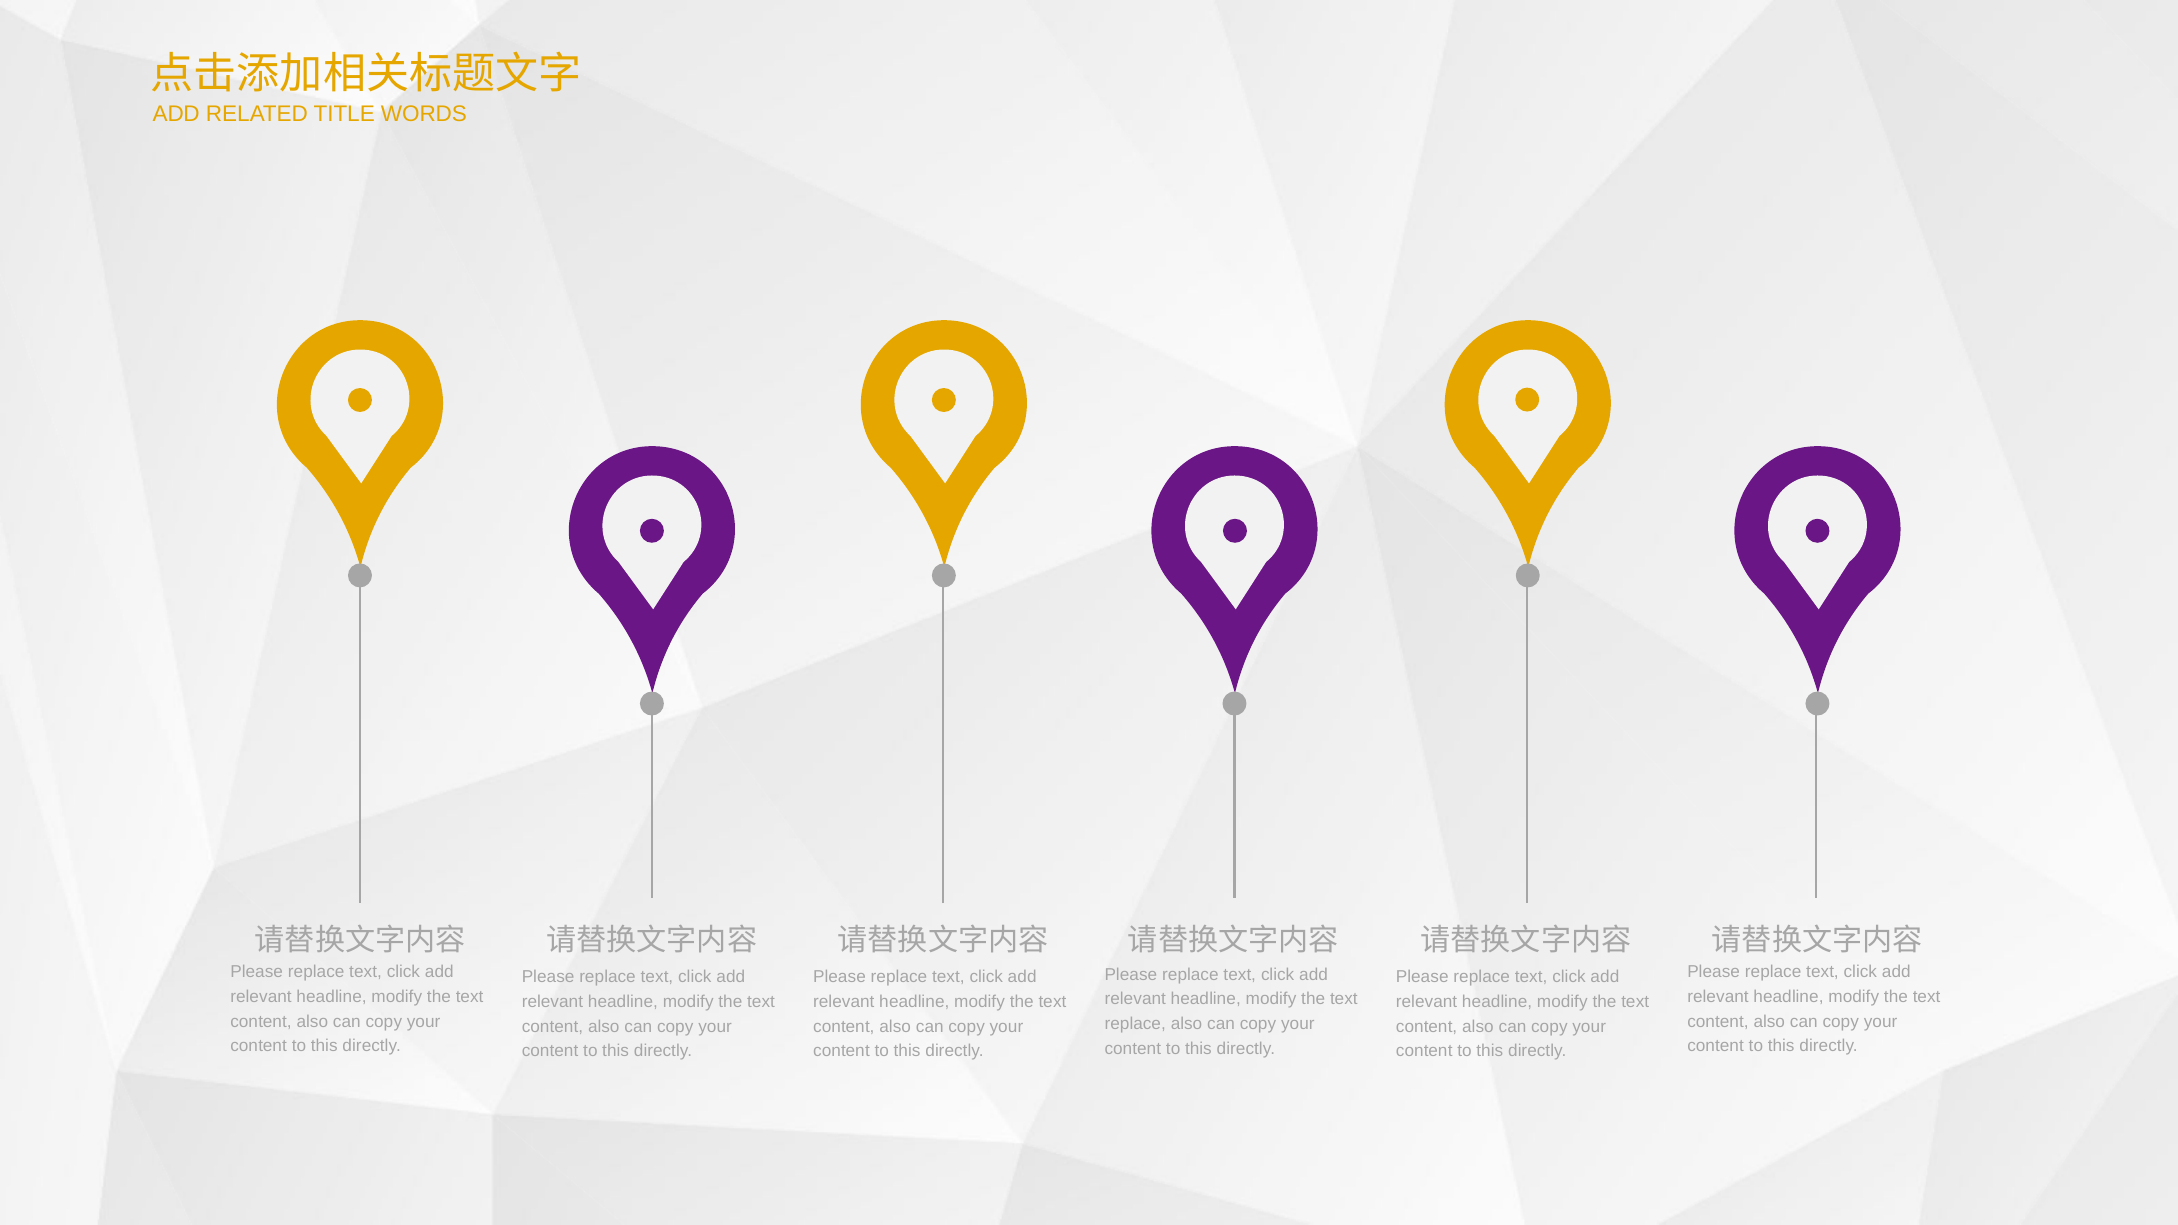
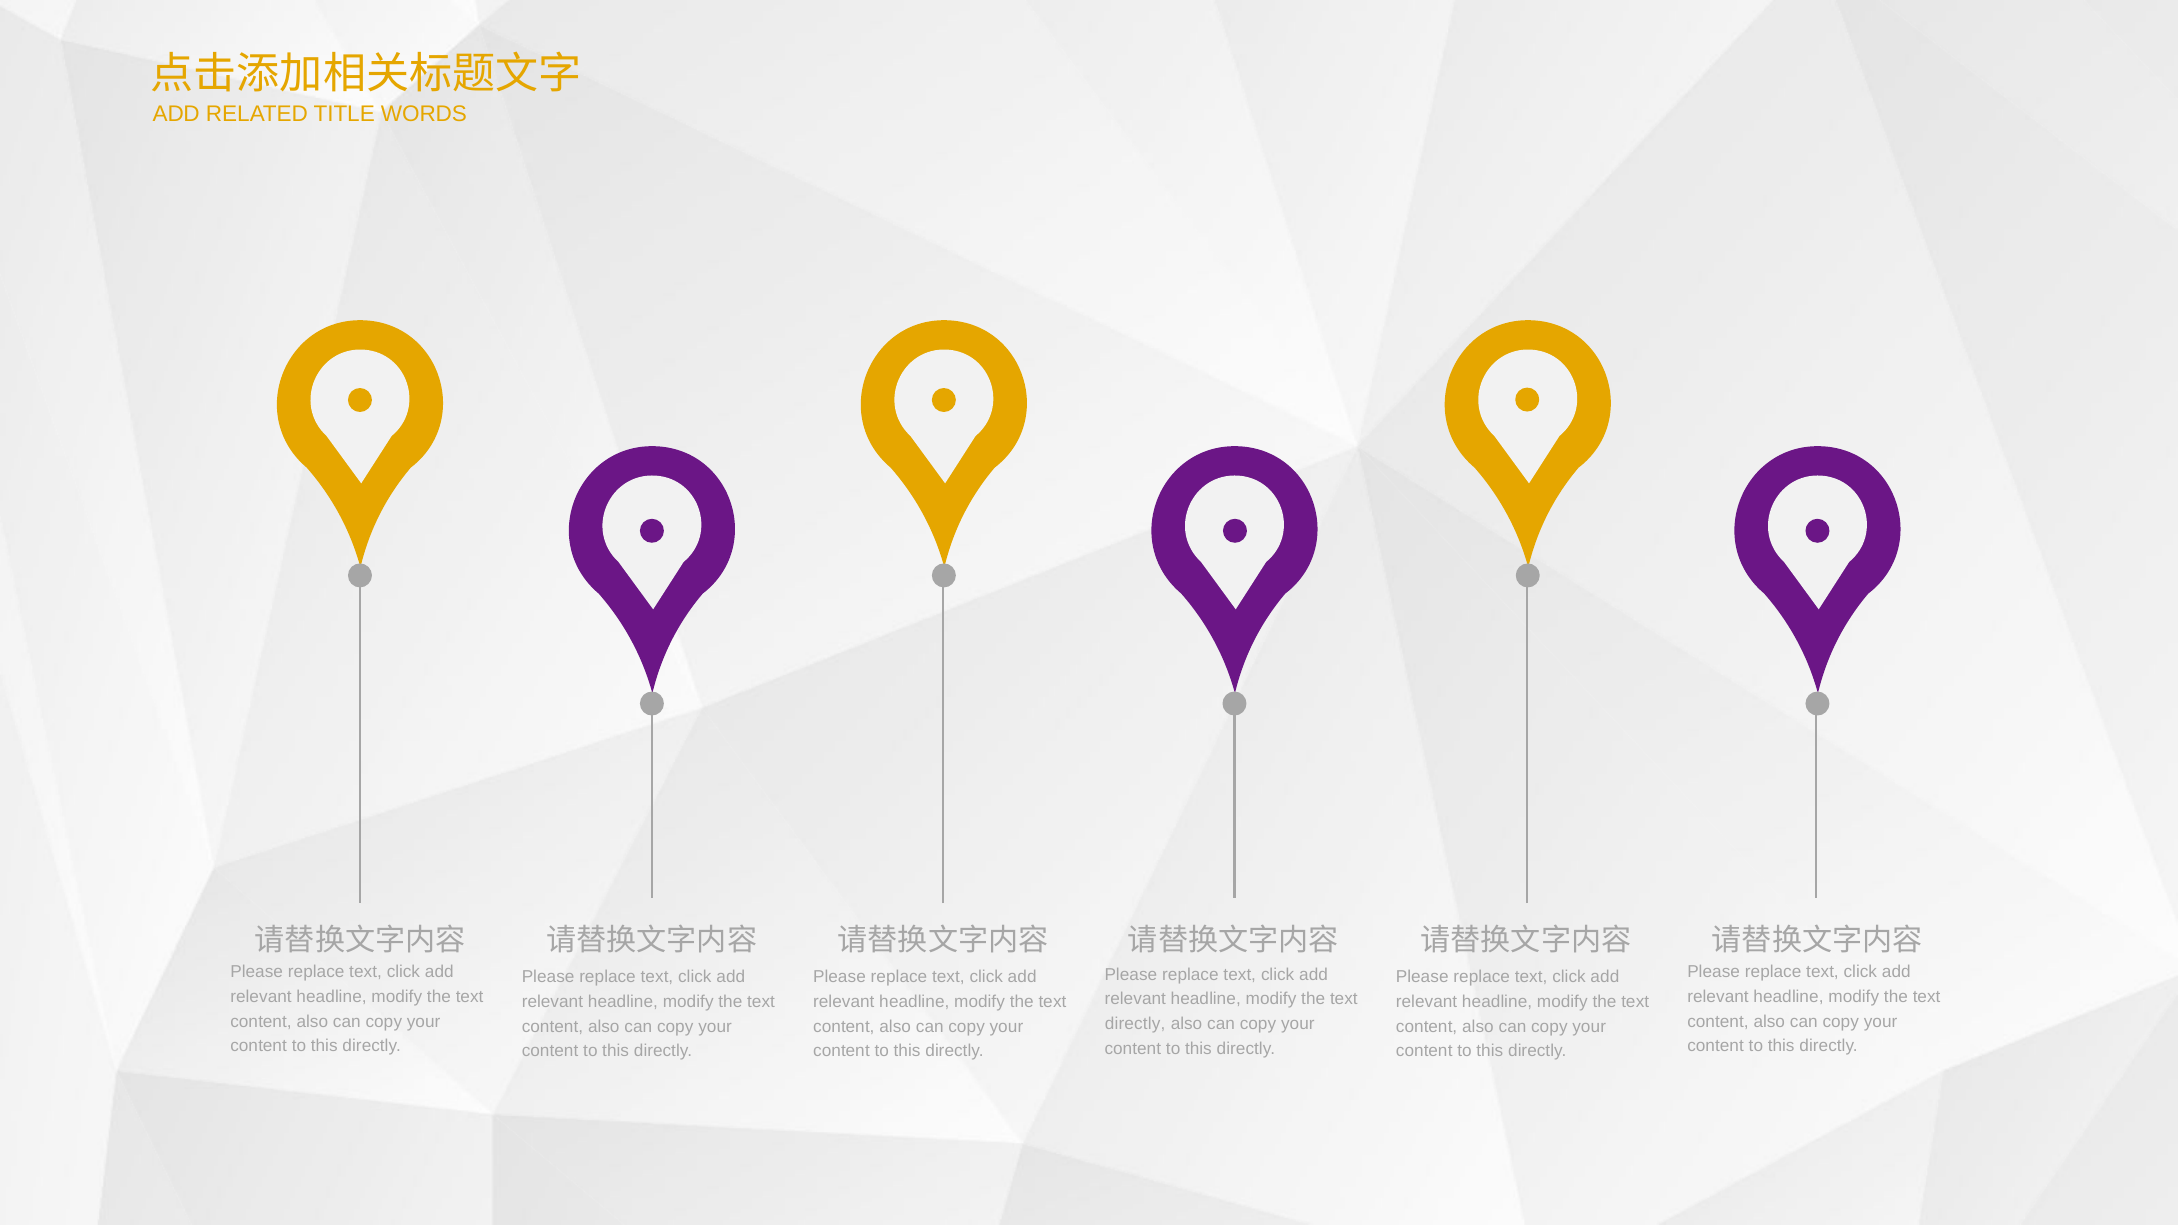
replace at (1135, 1024): replace -> directly
